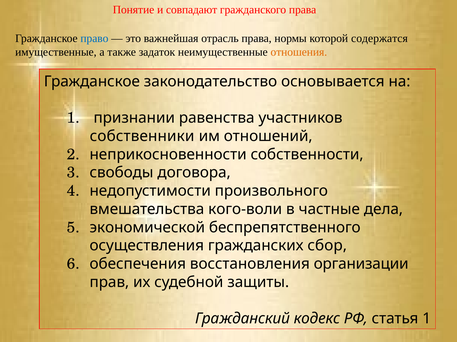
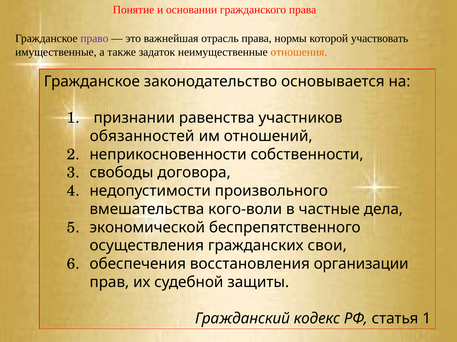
совпадают: совпадают -> основании
право colour: blue -> purple
содержатся: содержатся -> участвовать
собственники: собственники -> обязанностей
сбор: сбор -> свои
